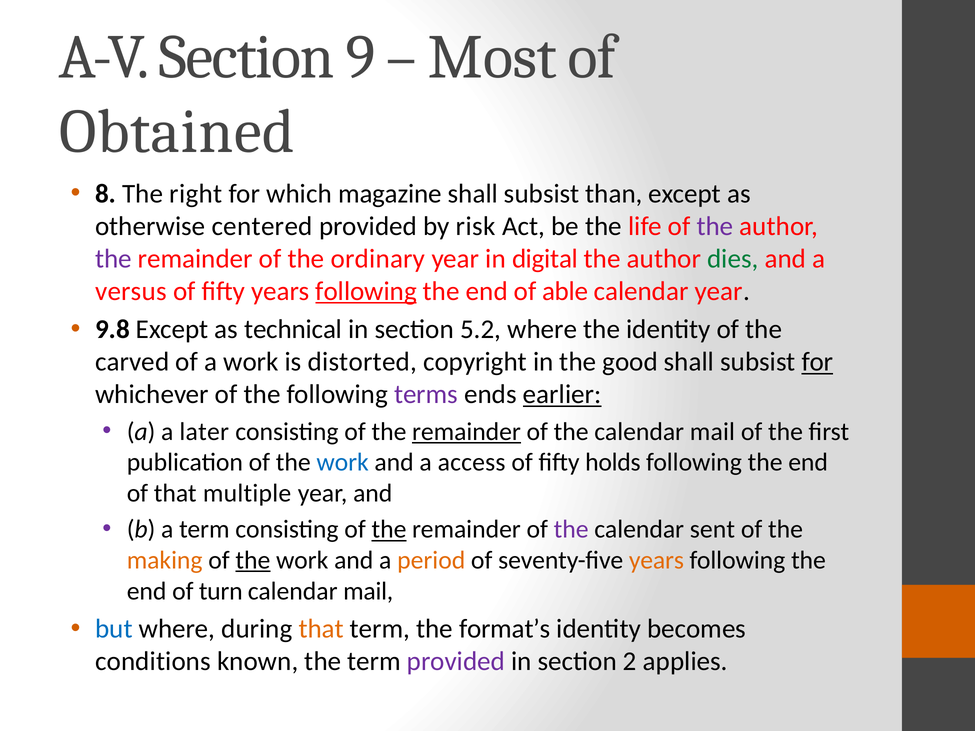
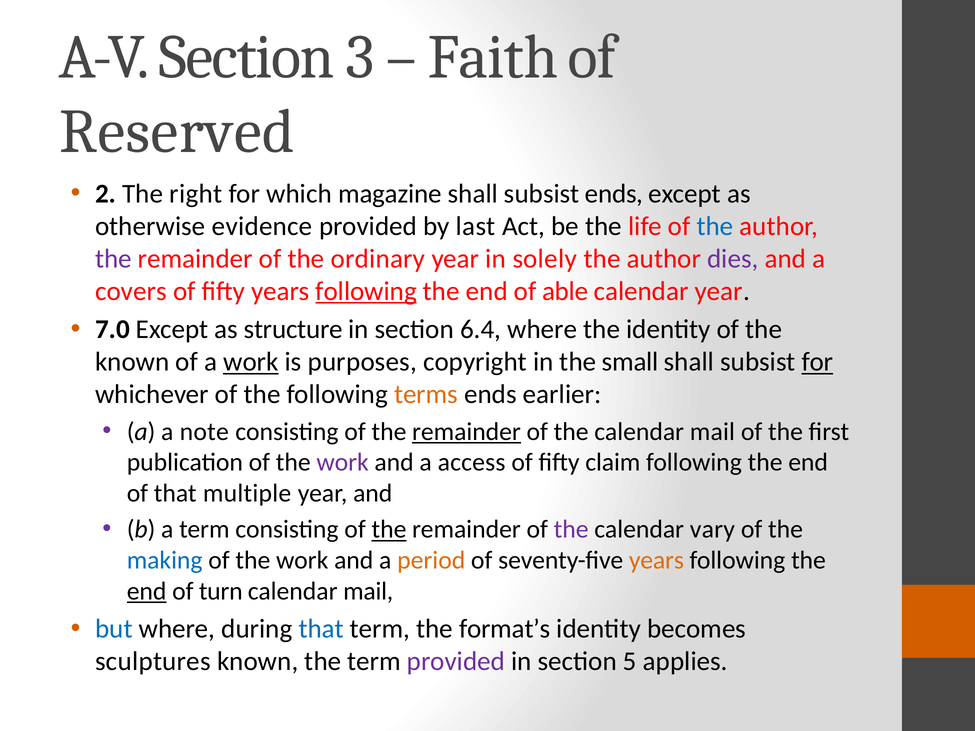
9: 9 -> 3
Most: Most -> Faith
Obtained: Obtained -> Reserved
8: 8 -> 2
subsist than: than -> ends
centered: centered -> evidence
risk: risk -> last
the at (715, 226) colour: purple -> blue
digital: digital -> solely
dies colour: green -> purple
versus: versus -> covers
9.8: 9.8 -> 7.0
technical: technical -> structure
5.2: 5.2 -> 6.4
carved at (132, 362): carved -> known
work at (251, 362) underline: none -> present
distorted: distorted -> purposes
good: good -> small
terms colour: purple -> orange
earlier underline: present -> none
later: later -> note
work at (343, 463) colour: blue -> purple
holds: holds -> claim
sent: sent -> vary
making colour: orange -> blue
the at (253, 561) underline: present -> none
end at (147, 591) underline: none -> present
that at (321, 629) colour: orange -> blue
conditions: conditions -> sculptures
2: 2 -> 5
